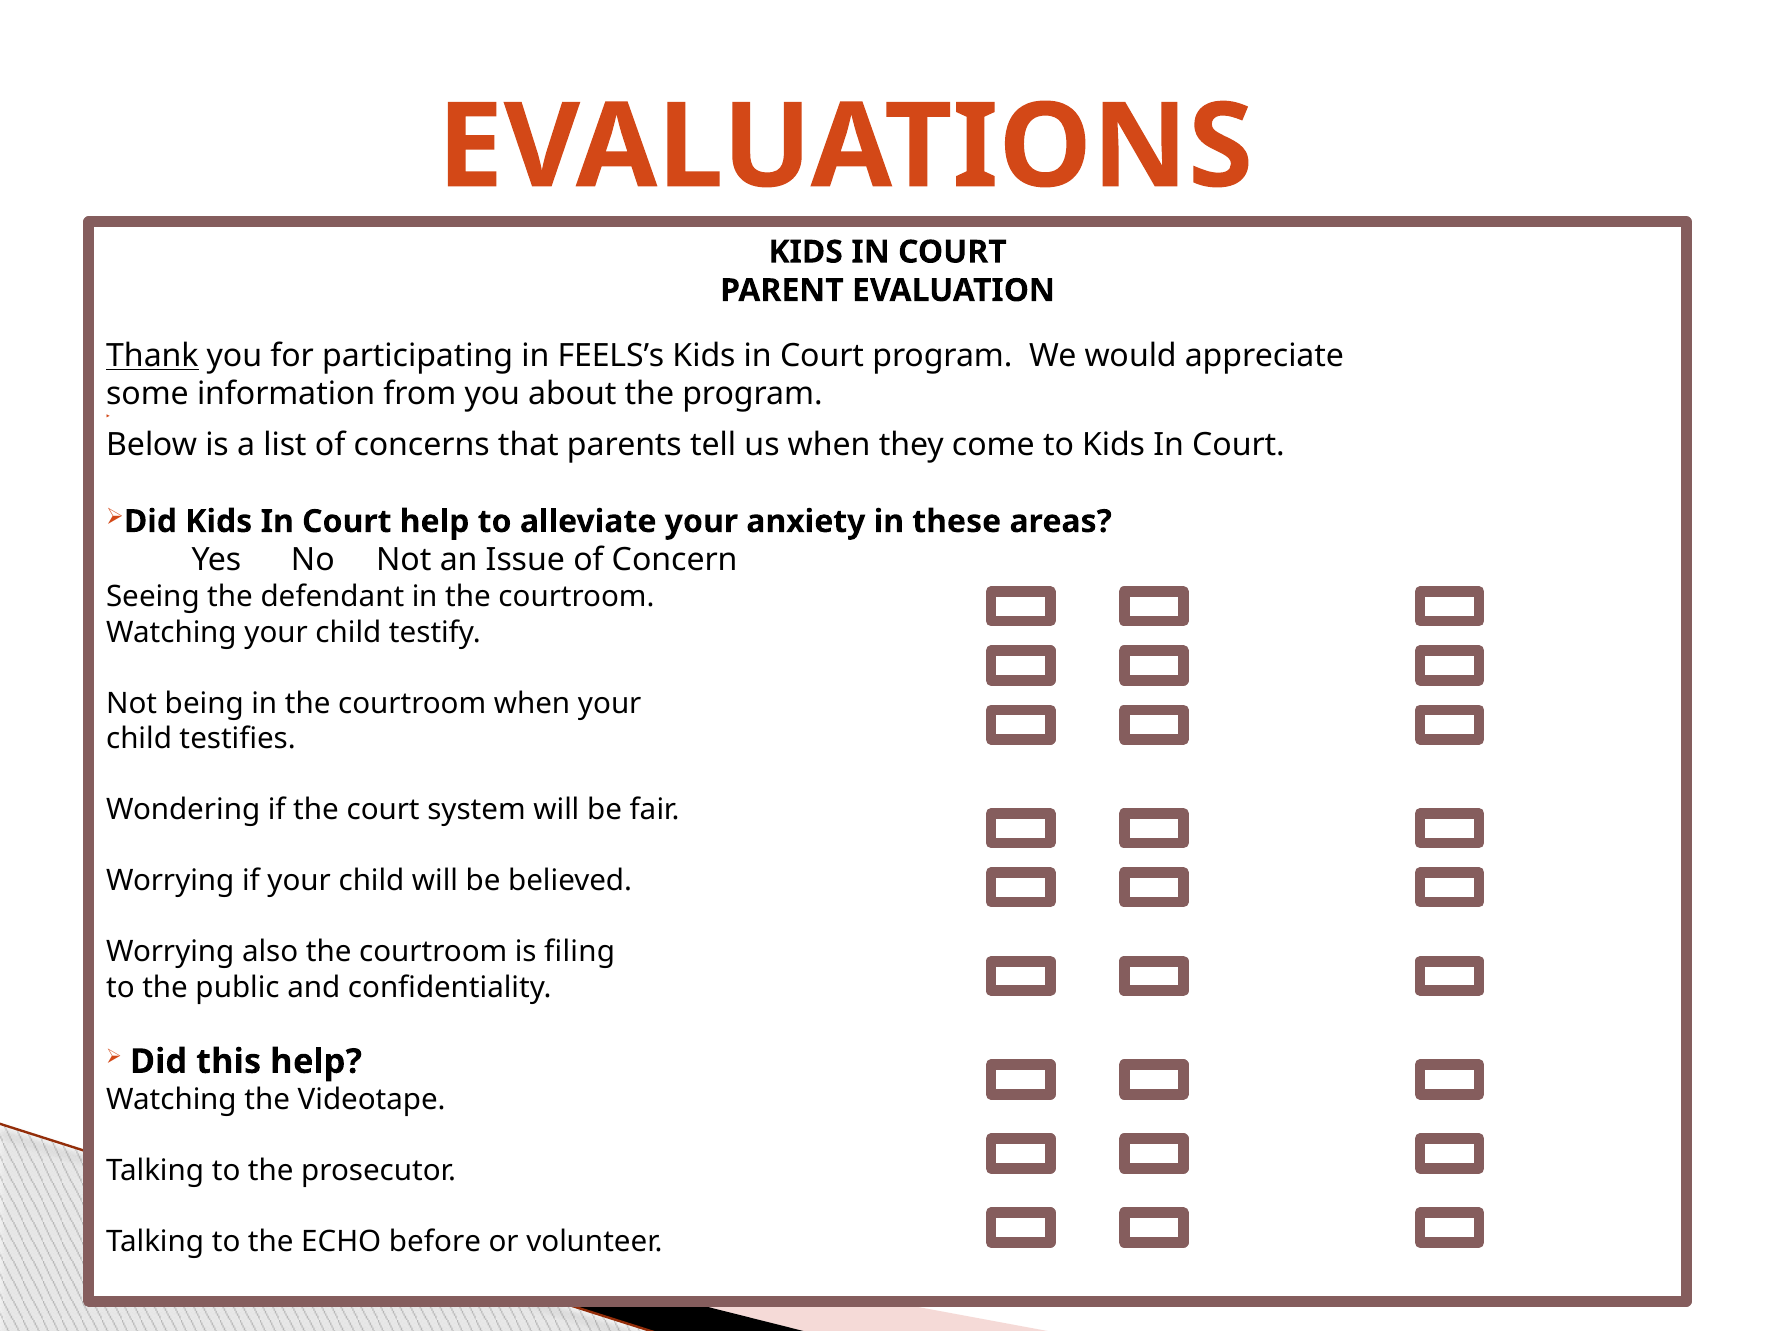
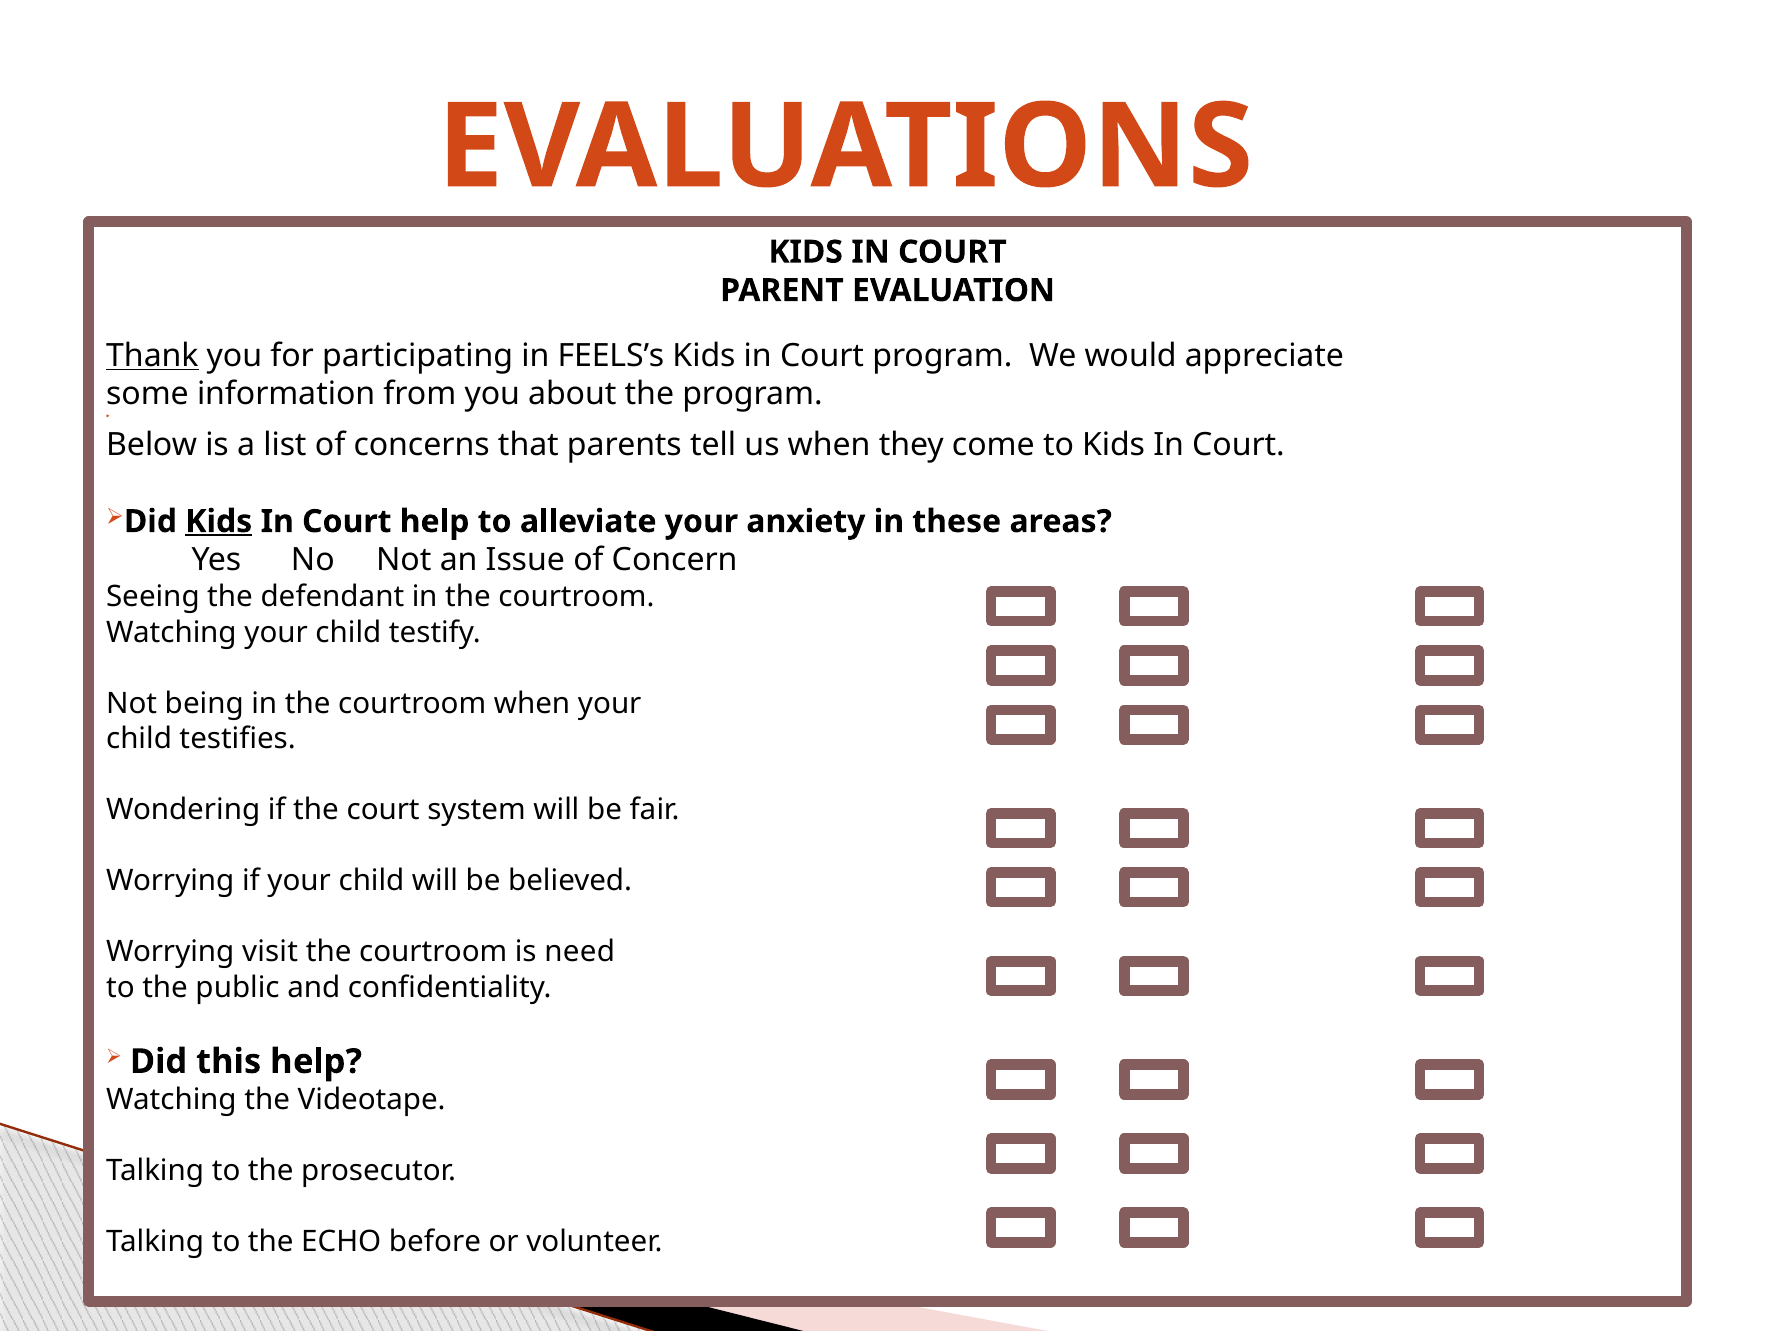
Kids at (219, 522) underline: none -> present
also: also -> visit
filing: filing -> need
